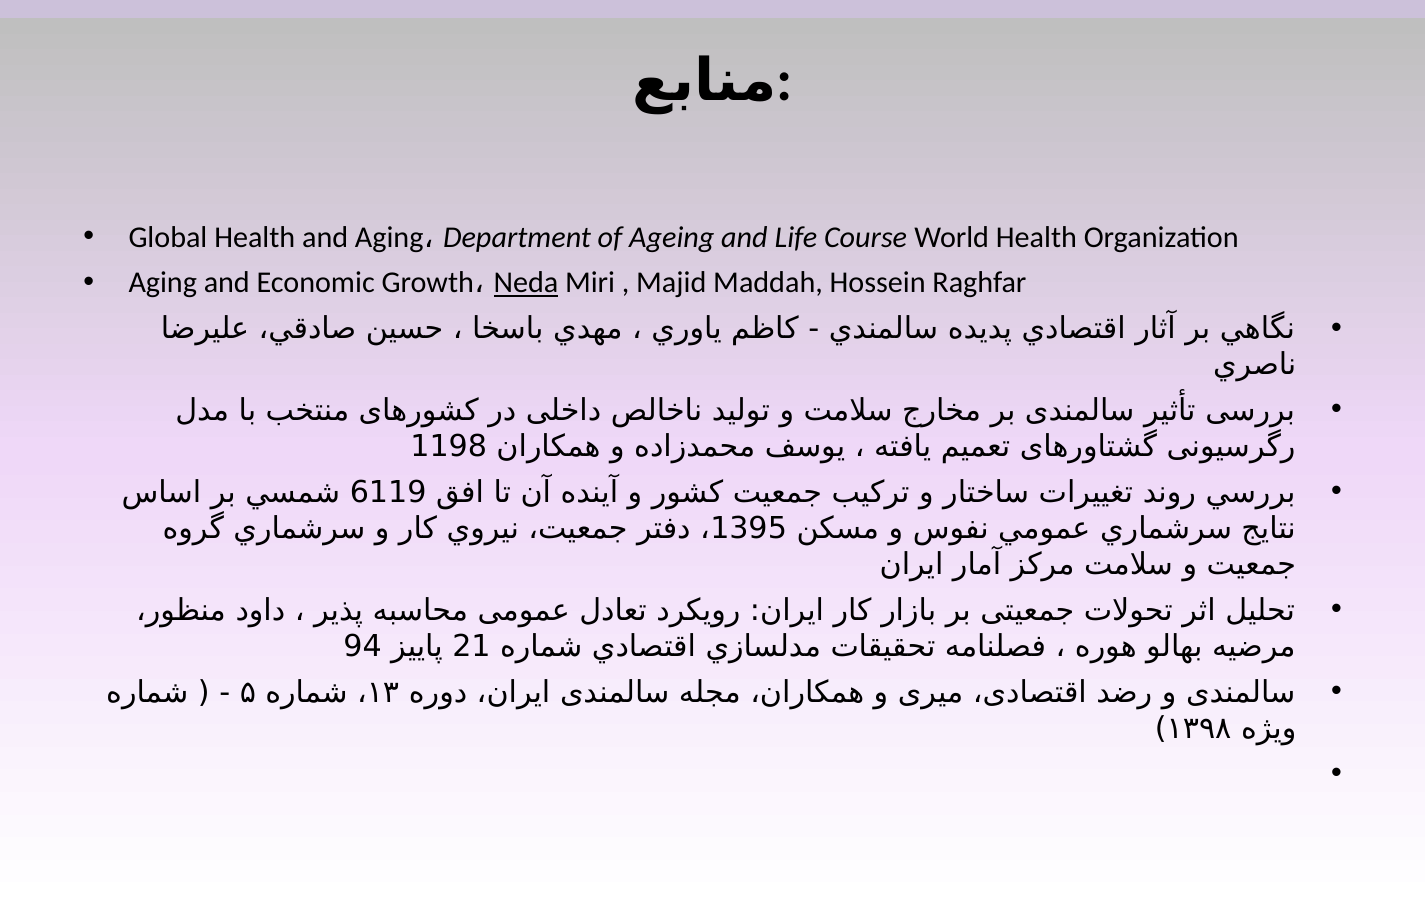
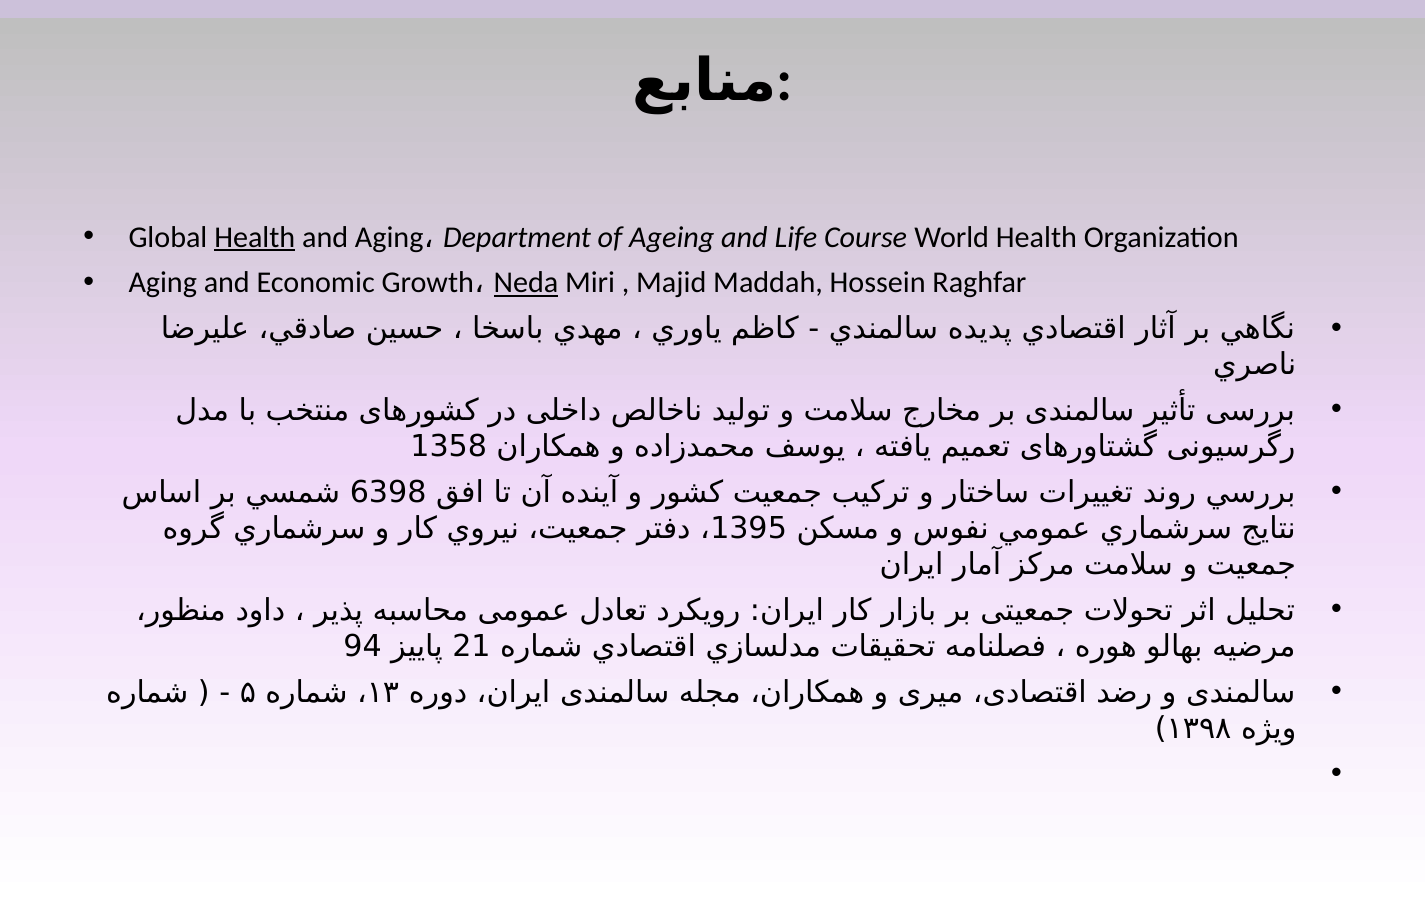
Health at (255, 237) underline: none -> present
1198: 1198 -> 1358
6119: 6119 -> 6398
